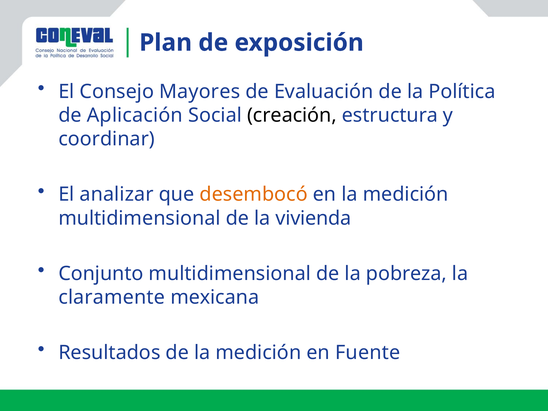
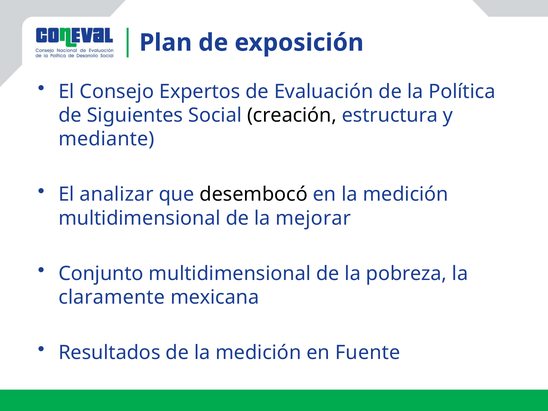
Mayores: Mayores -> Expertos
Aplicación: Aplicación -> Siguientes
coordinar: coordinar -> mediante
desembocó colour: orange -> black
vivienda: vivienda -> mejorar
